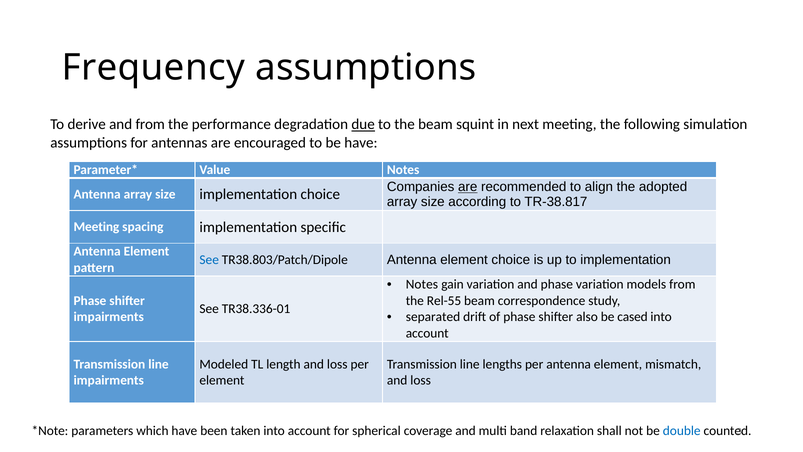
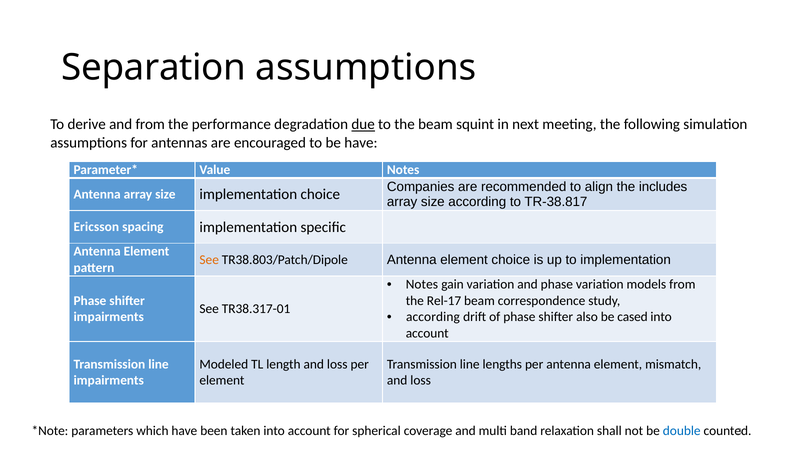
Frequency: Frequency -> Separation
are at (468, 187) underline: present -> none
adopted: adopted -> includes
Meeting at (96, 227): Meeting -> Ericsson
See at (209, 260) colour: blue -> orange
Rel-55: Rel-55 -> Rel-17
TR38.336-01: TR38.336-01 -> TR38.317-01
separated at (433, 317): separated -> according
